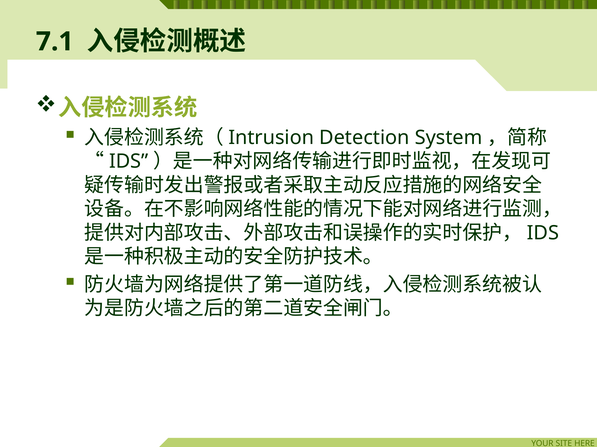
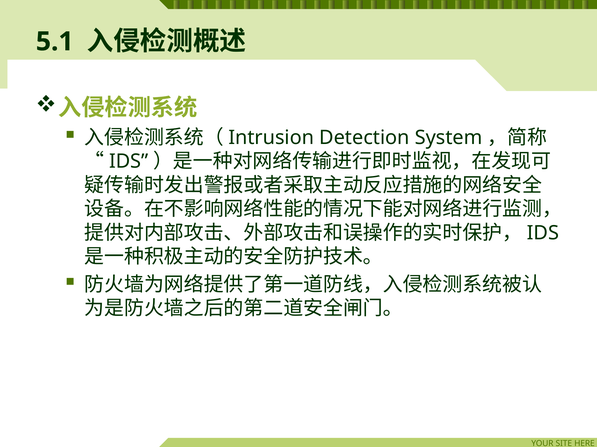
7.1: 7.1 -> 5.1
